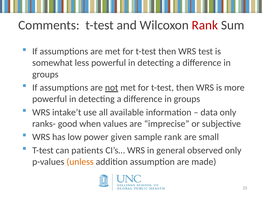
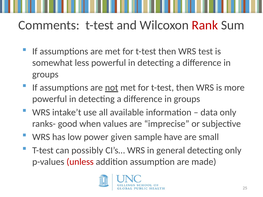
sample rank: rank -> have
patients: patients -> possibly
general observed: observed -> detecting
unless colour: orange -> red
